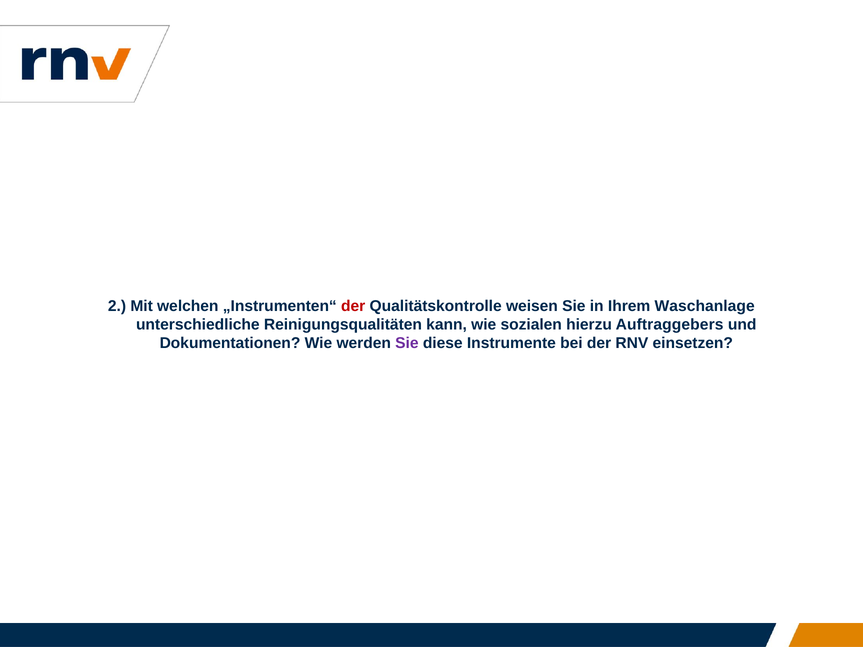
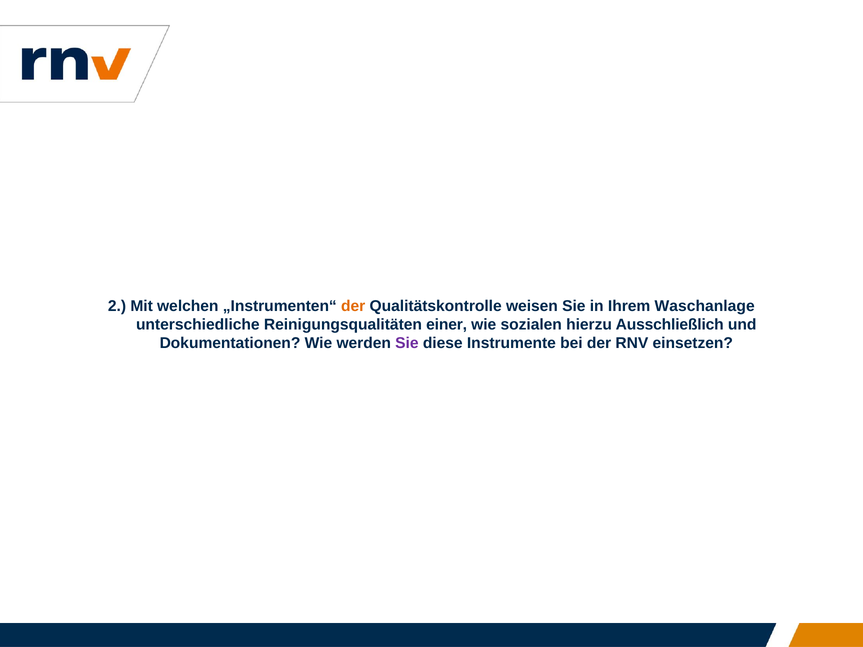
der at (353, 306) colour: red -> orange
kann: kann -> einer
Auftraggebers: Auftraggebers -> Ausschließlich
